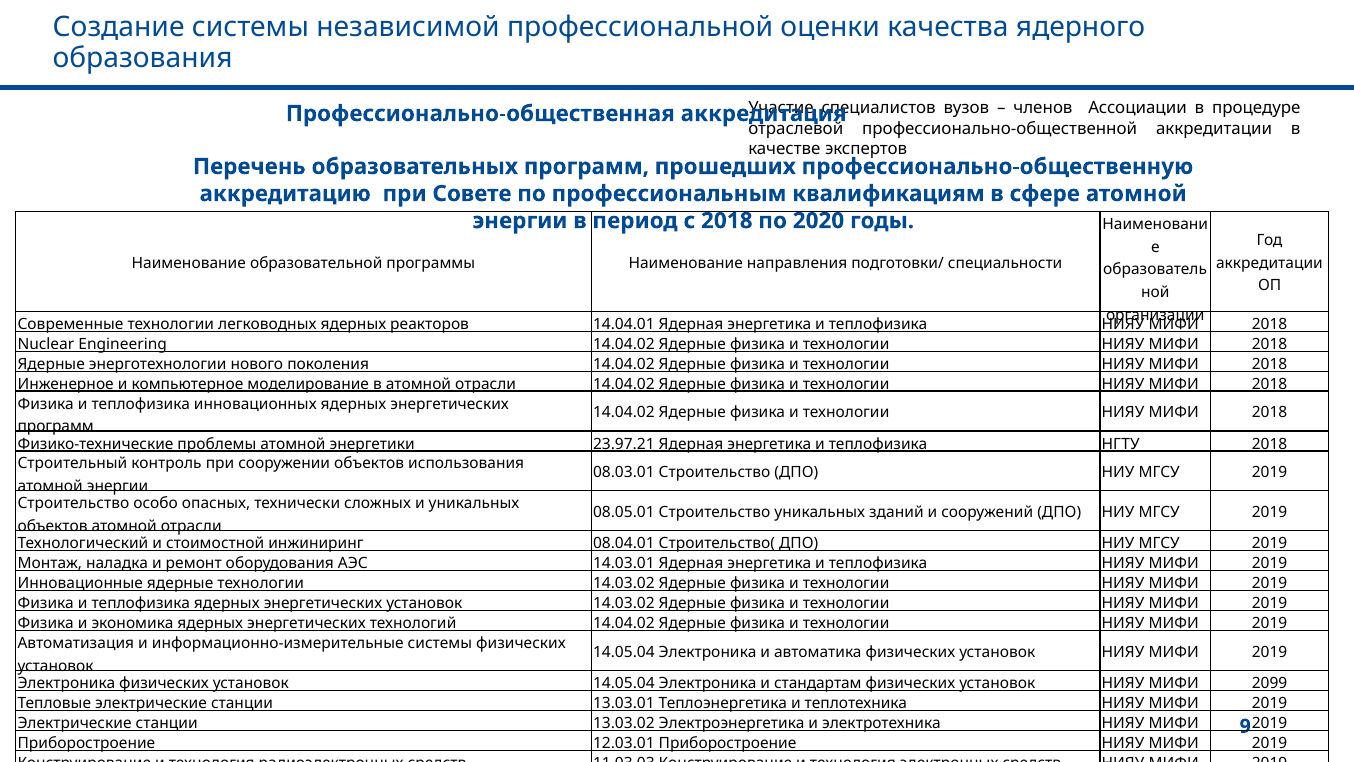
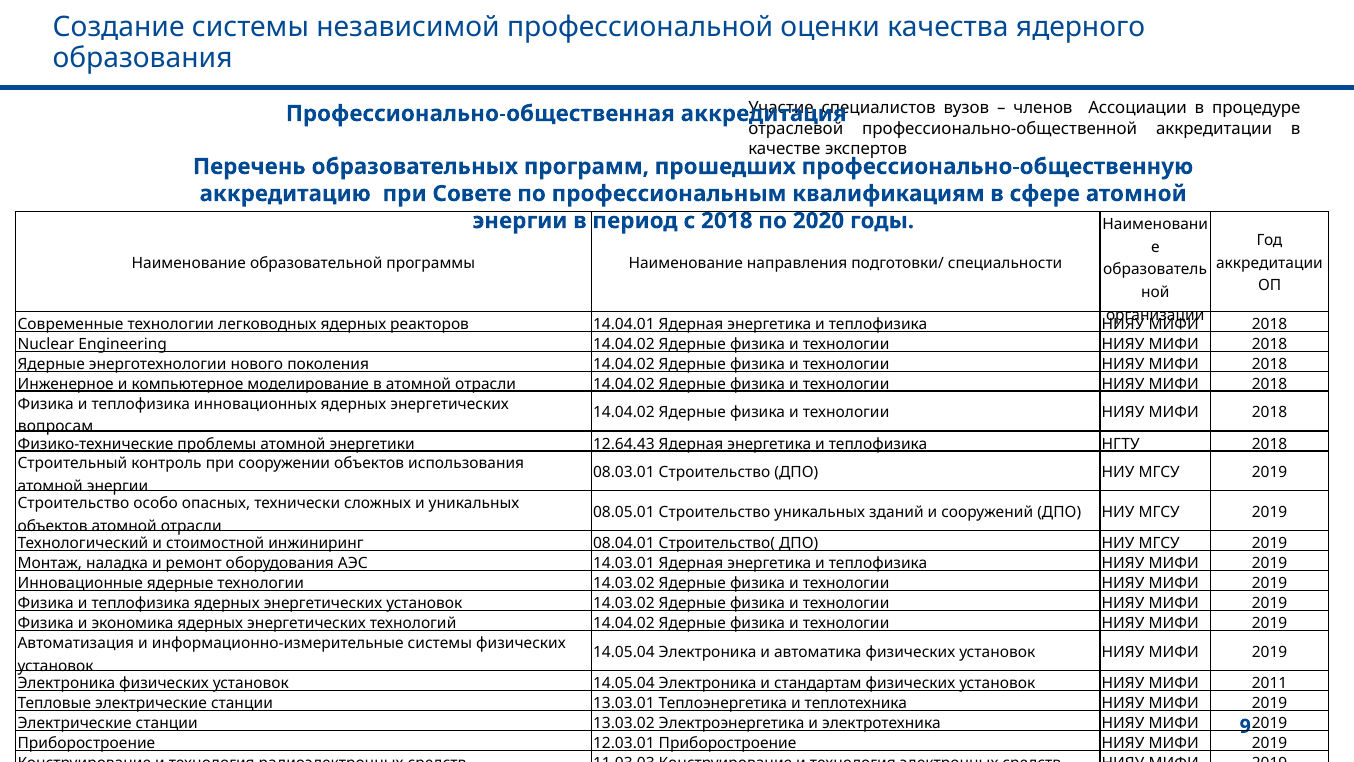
программ at (56, 426): программ -> вопросам
23.97.21: 23.97.21 -> 12.64.43
2099: 2099 -> 2011
